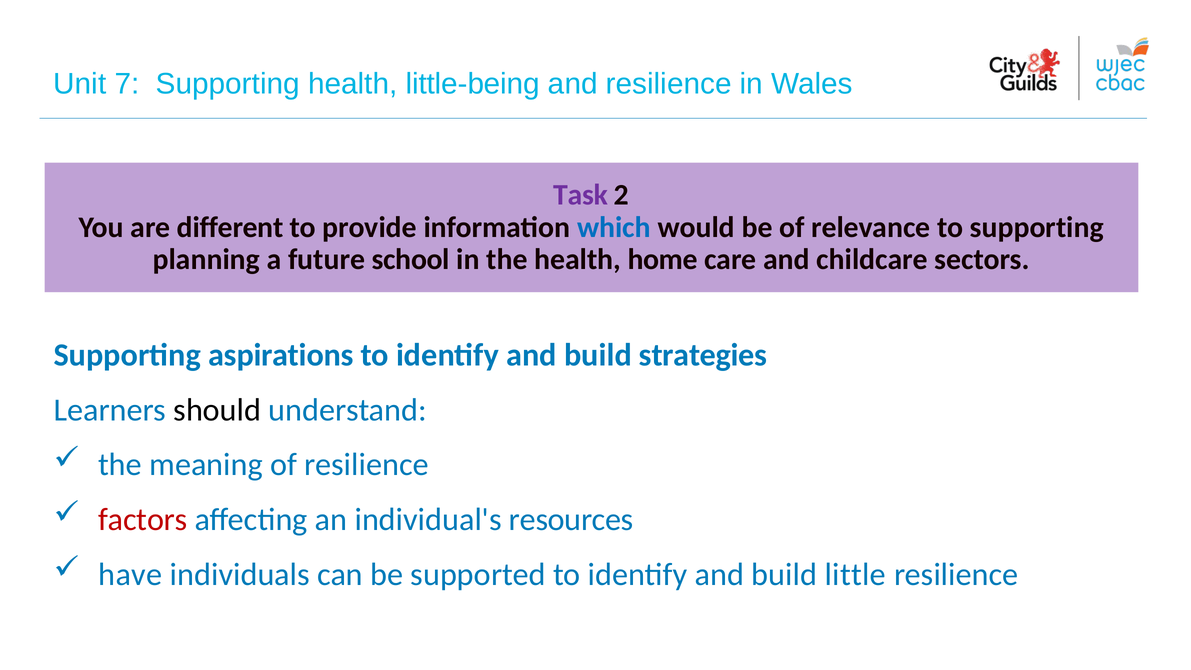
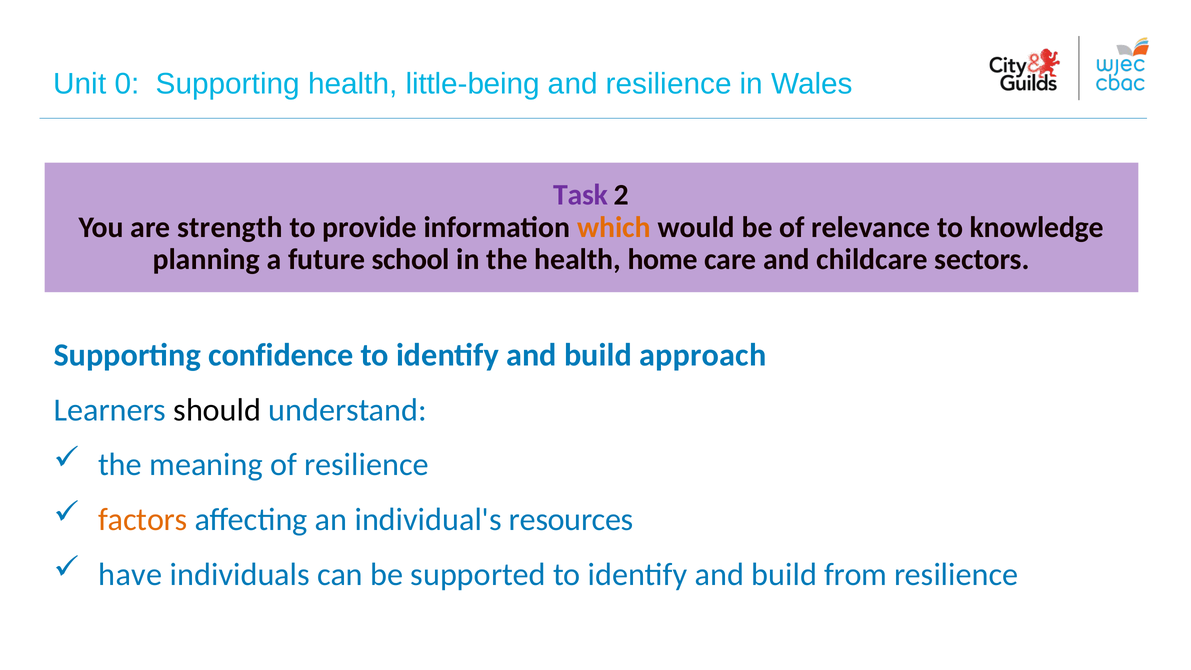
7: 7 -> 0
different: different -> strength
which colour: blue -> orange
to supporting: supporting -> knowledge
aspirations: aspirations -> confidence
strategies: strategies -> approach
factors colour: red -> orange
little: little -> from
